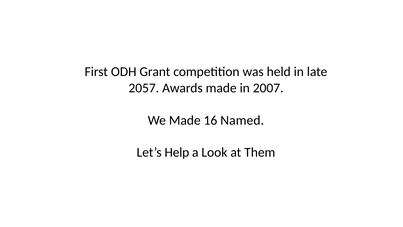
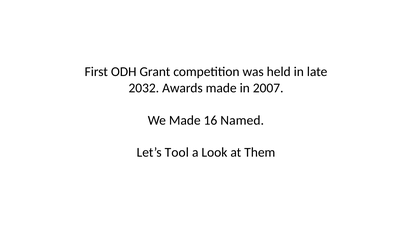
2057: 2057 -> 2032
Help: Help -> Tool
